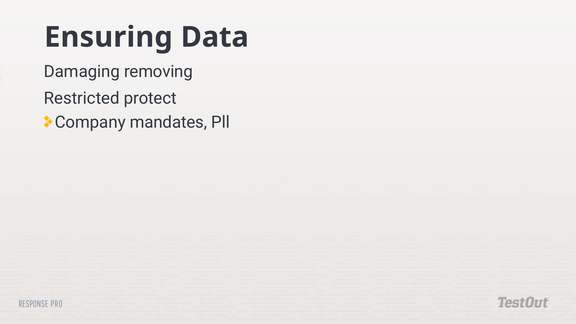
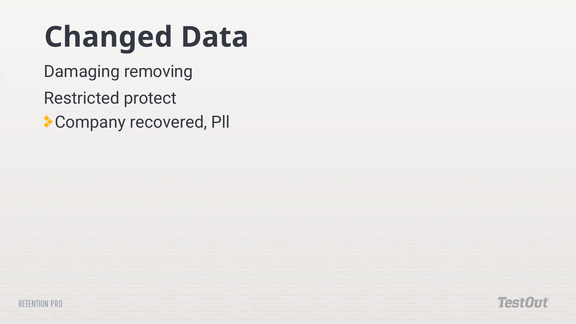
Ensuring: Ensuring -> Changed
mandates: mandates -> recovered
RESPONSE: RESPONSE -> RETENTION
